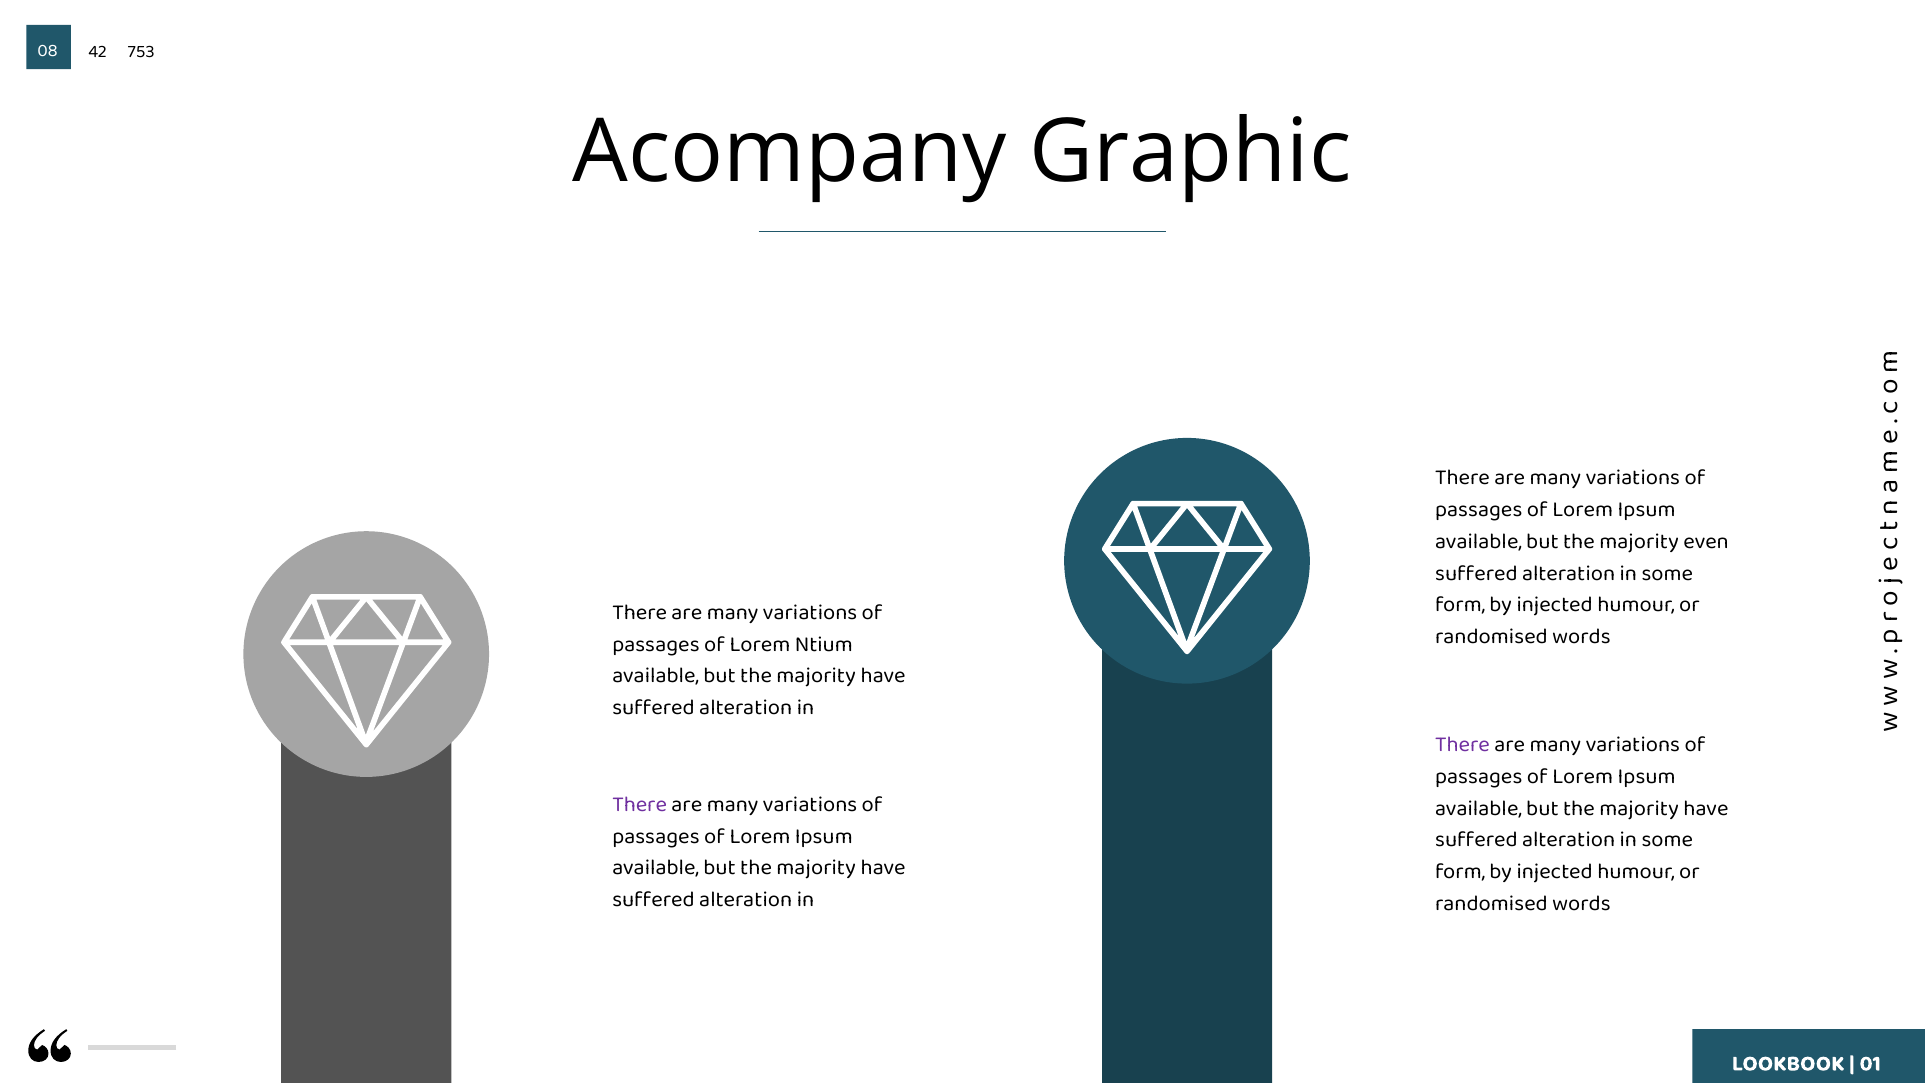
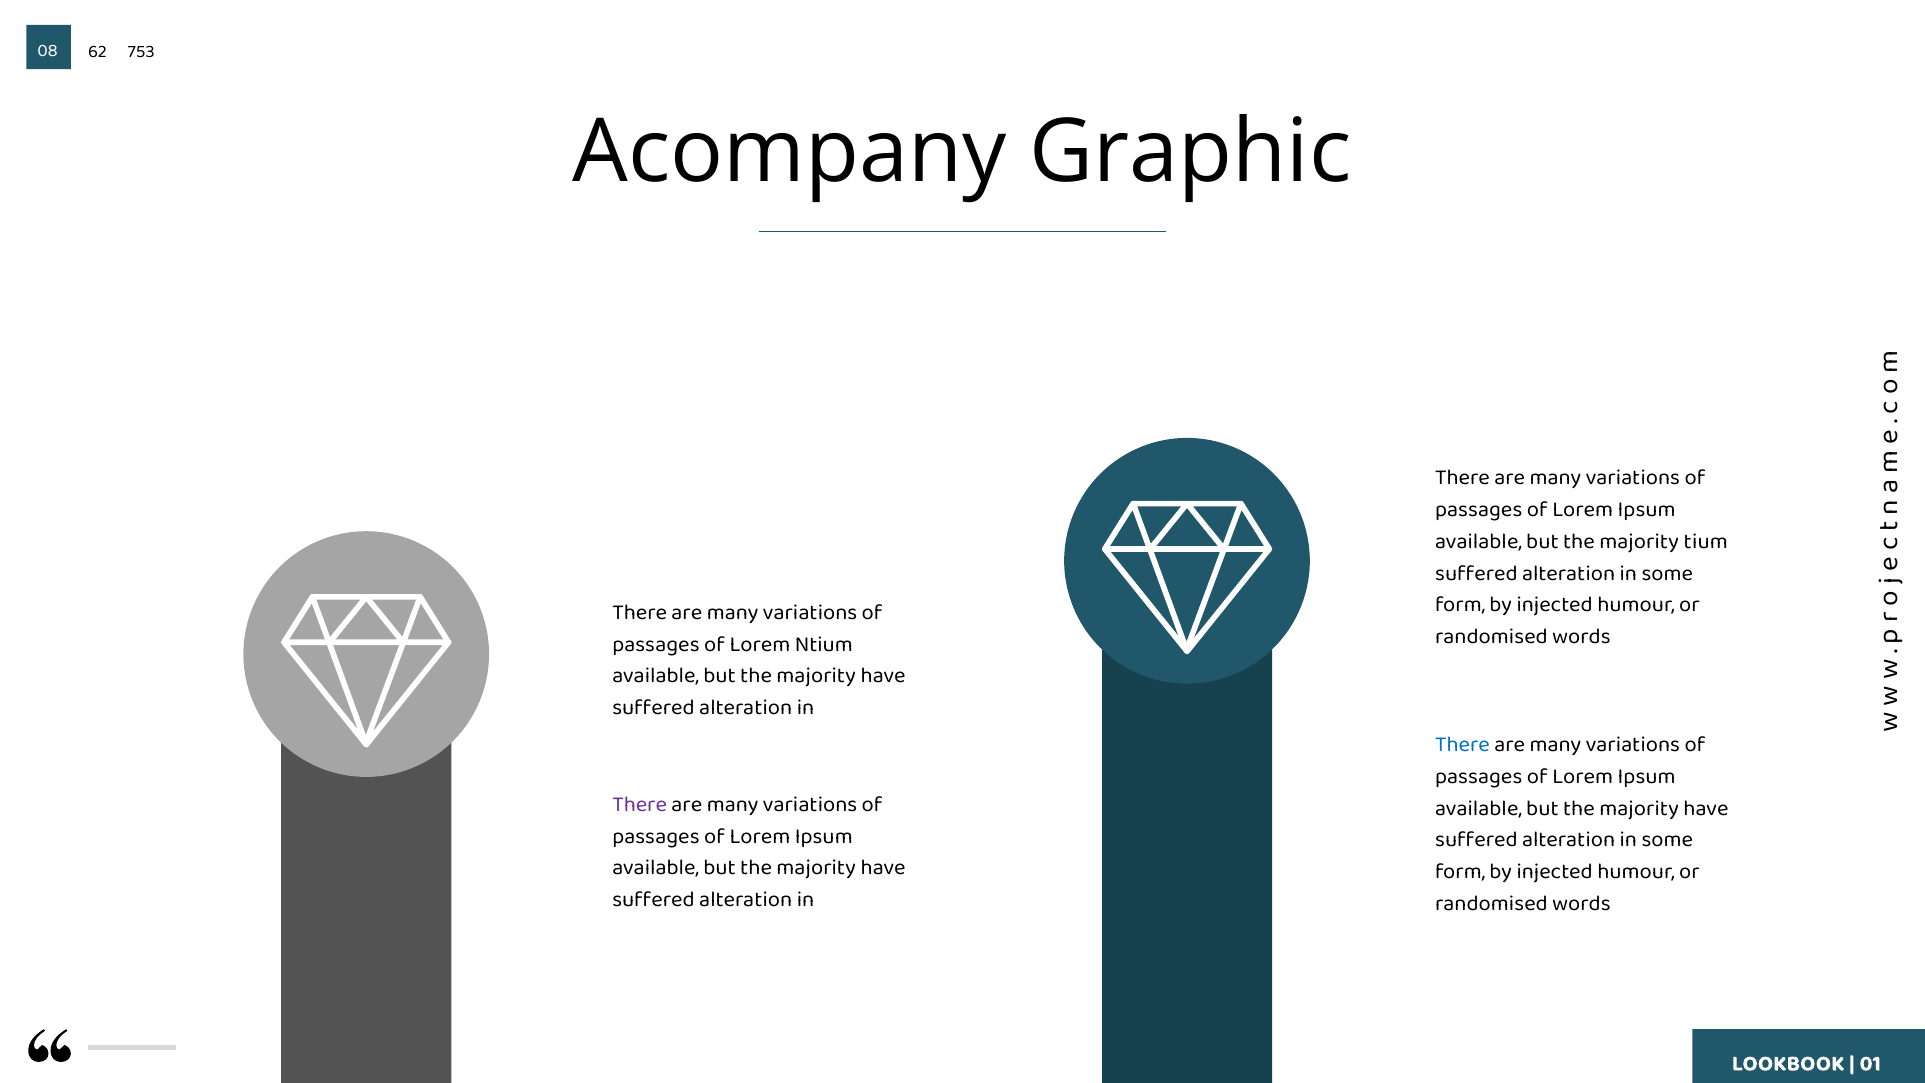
42: 42 -> 62
even: even -> tium
There at (1463, 744) colour: purple -> blue
